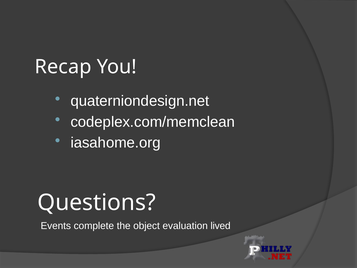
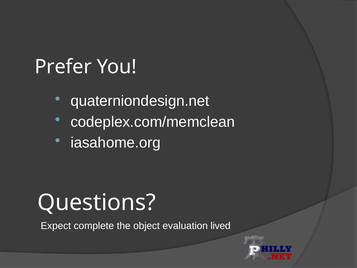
Recap: Recap -> Prefer
Events: Events -> Expect
